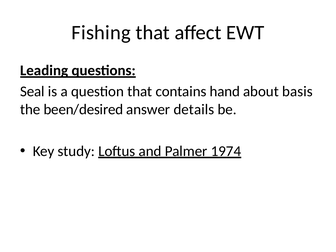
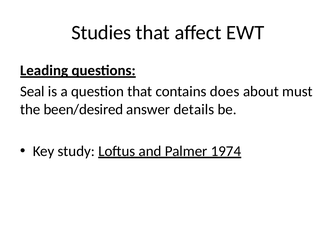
Fishing: Fishing -> Studies
hand: hand -> does
basis: basis -> must
